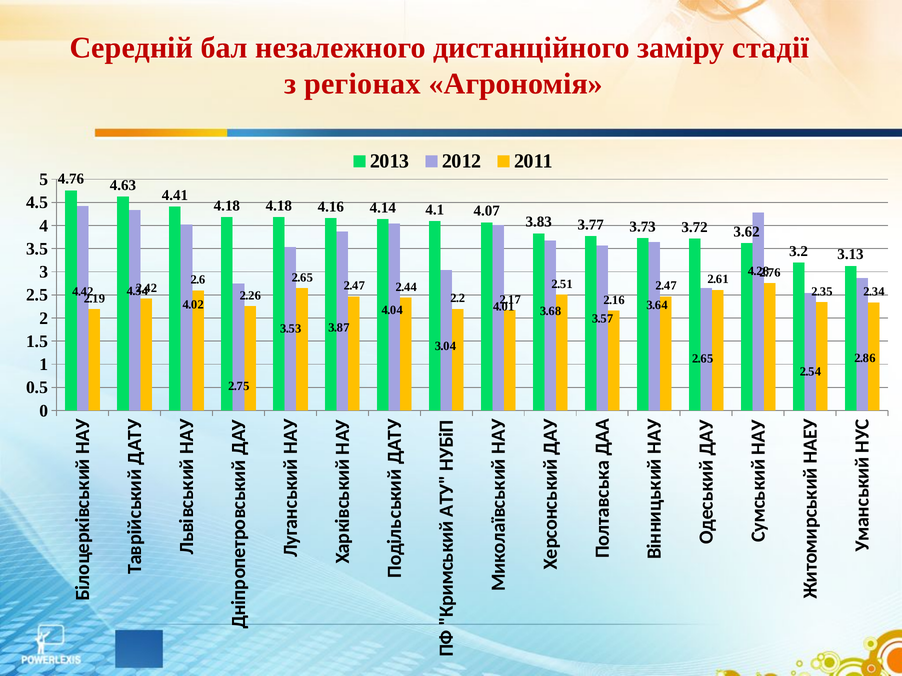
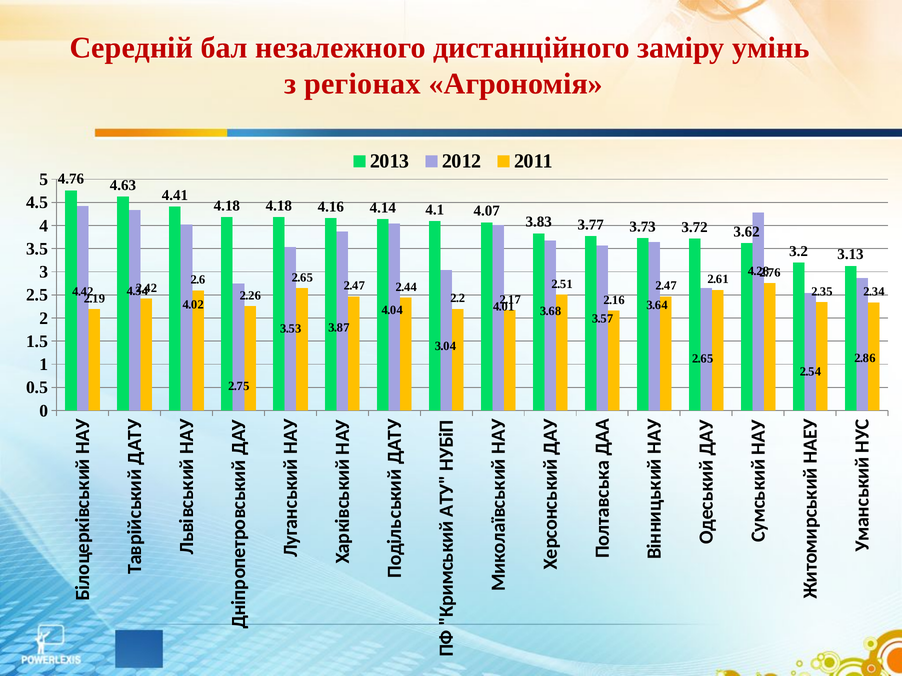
стадії: стадії -> умінь
